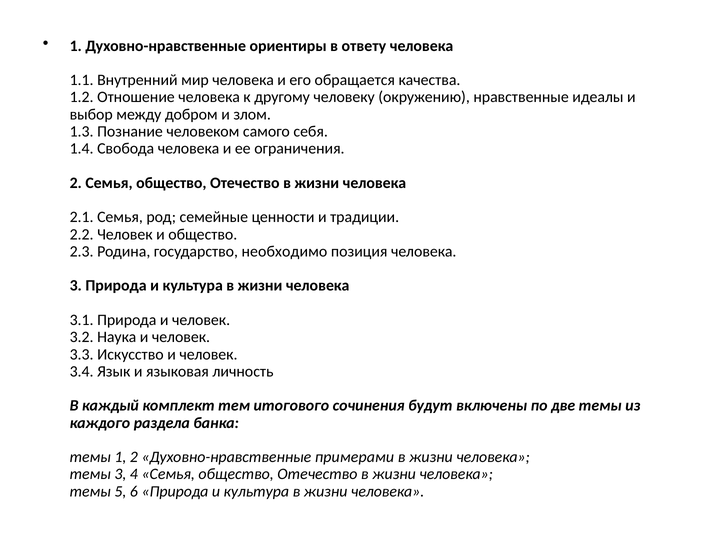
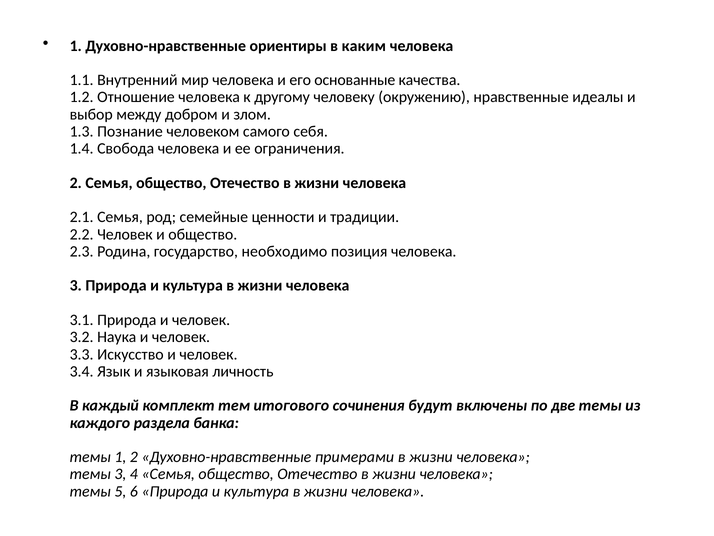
ответу: ответу -> каким
обращается: обращается -> основанные
